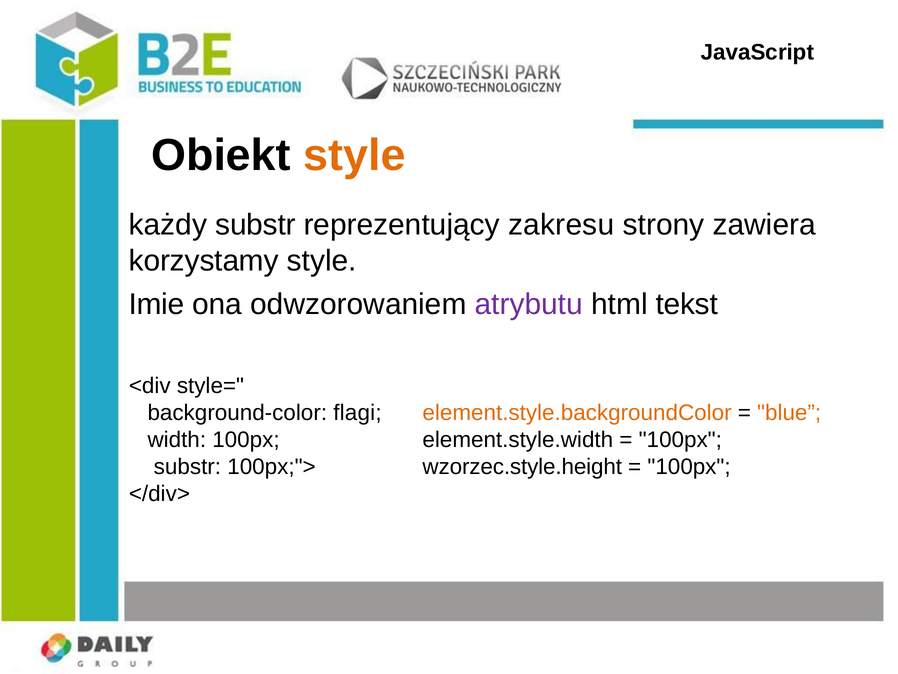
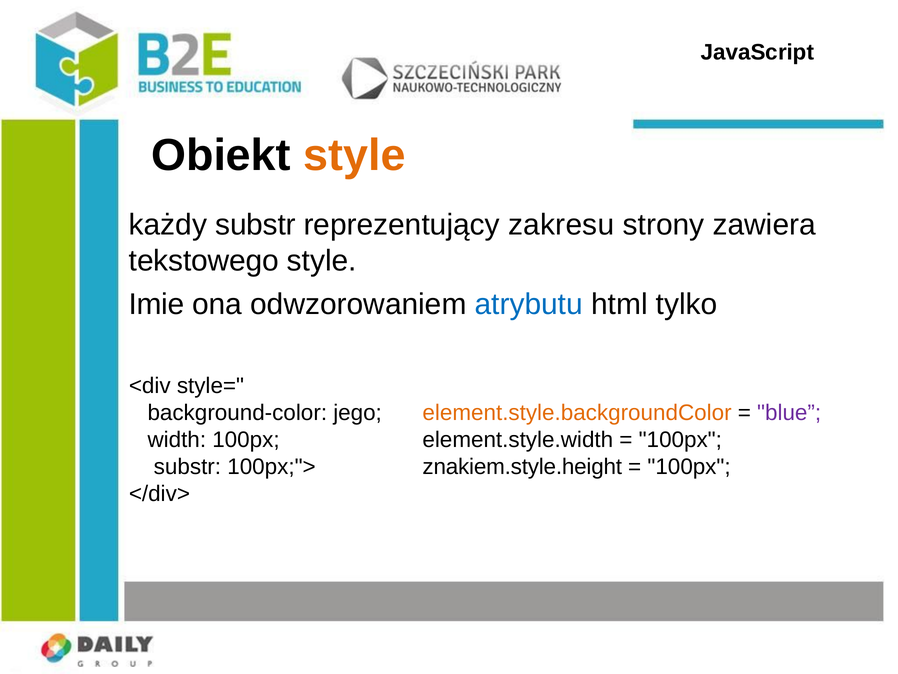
korzystamy: korzystamy -> tekstowego
atrybutu colour: purple -> blue
tekst: tekst -> tylko
flagi: flagi -> jego
blue colour: orange -> purple
wzorzec.style.height: wzorzec.style.height -> znakiem.style.height
